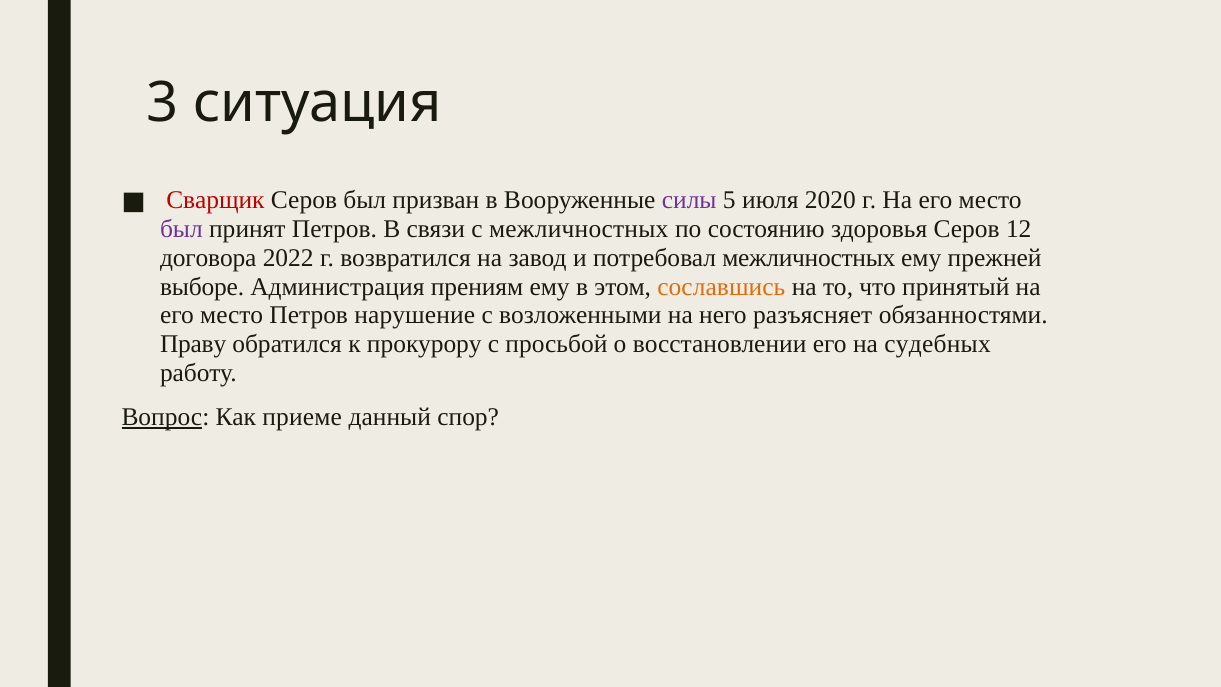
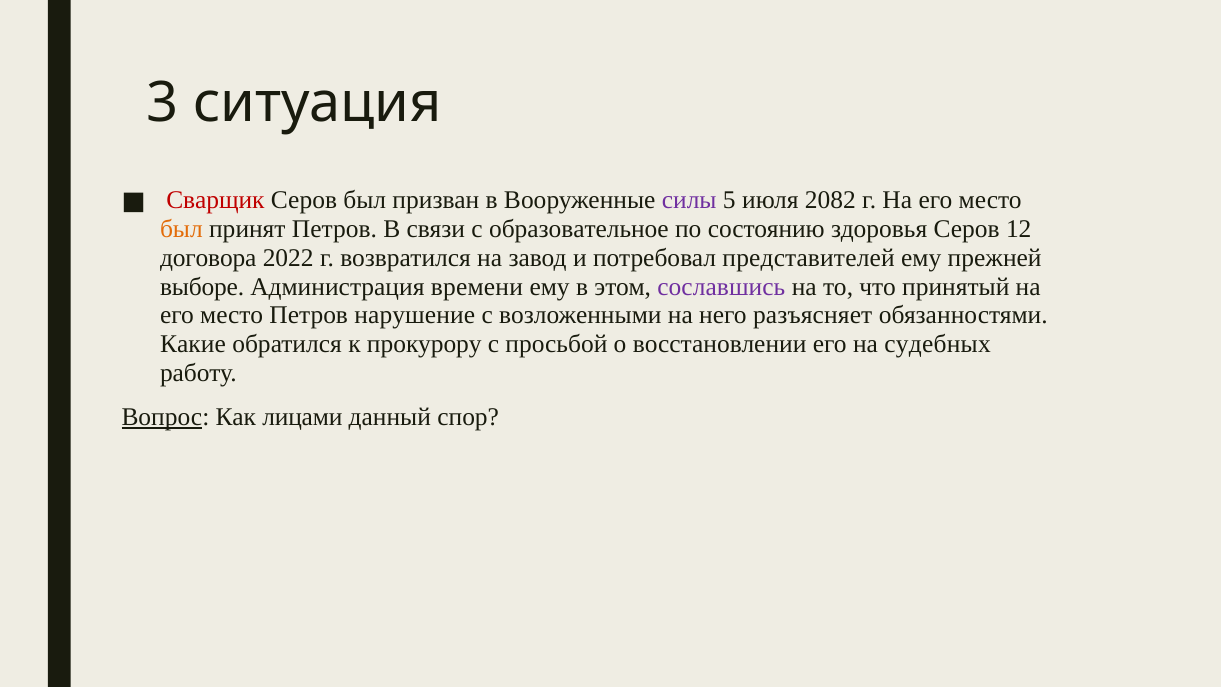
2020: 2020 -> 2082
был at (181, 229) colour: purple -> orange
с межличностных: межличностных -> образовательное
потребовал межличностных: межличностных -> представителей
прениям: прениям -> времени
сославшись colour: orange -> purple
Праву: Праву -> Какие
приеме: приеме -> лицами
